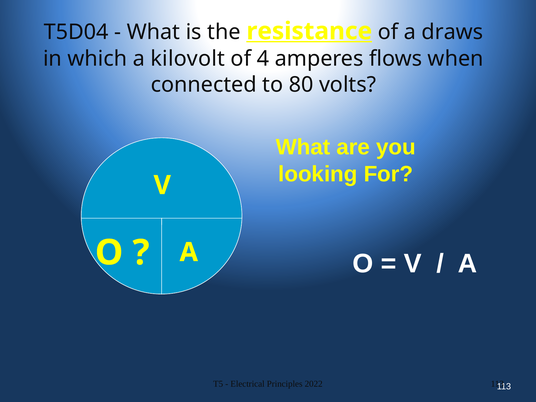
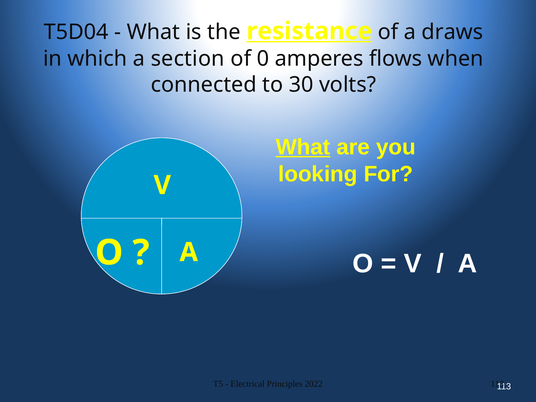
kilovolt: kilovolt -> section
4: 4 -> 0
80: 80 -> 30
What at (303, 147) underline: none -> present
